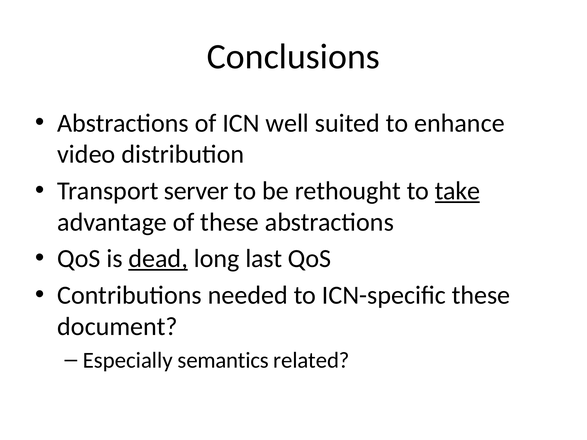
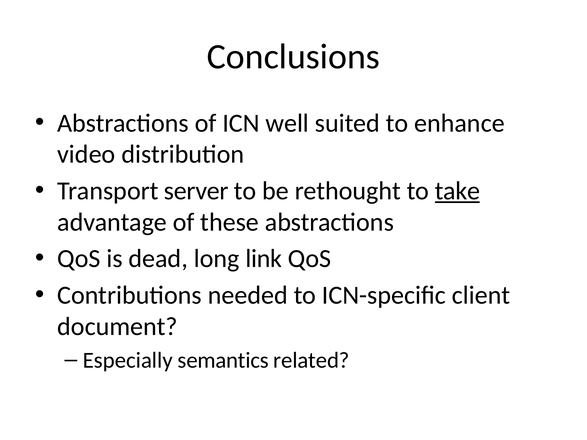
dead underline: present -> none
last: last -> link
ICN-specific these: these -> client
